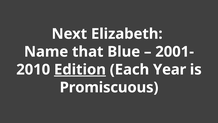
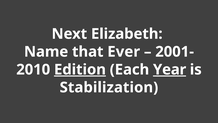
Blue: Blue -> Ever
Year underline: none -> present
Promiscuous: Promiscuous -> Stabilization
